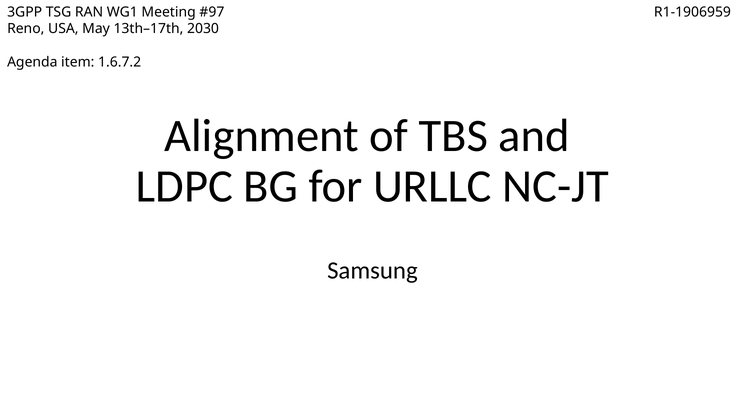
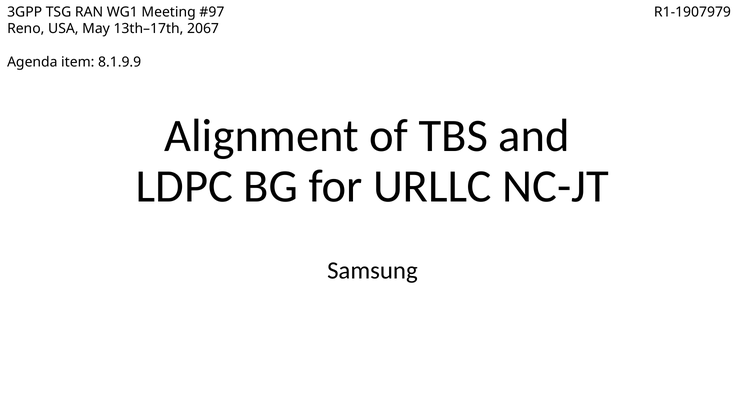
R1-1906959: R1-1906959 -> R1-1907979
2030: 2030 -> 2067
1.6.7.2: 1.6.7.2 -> 8.1.9.9
